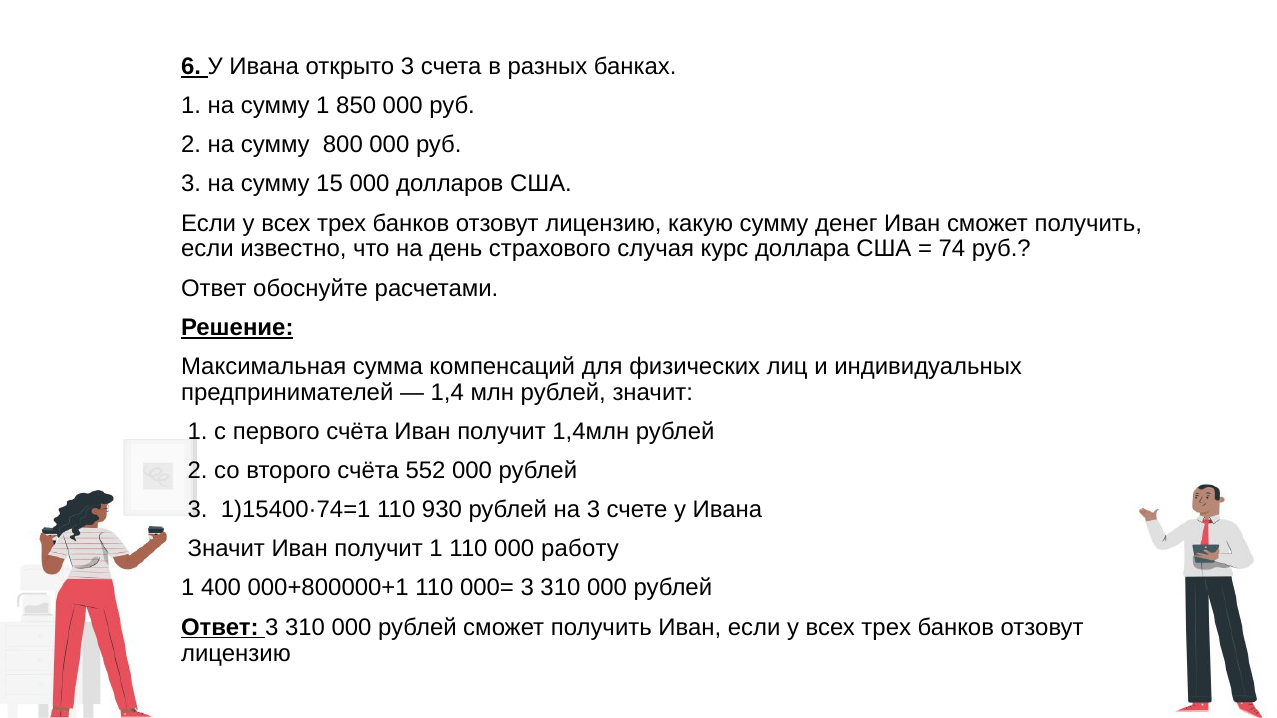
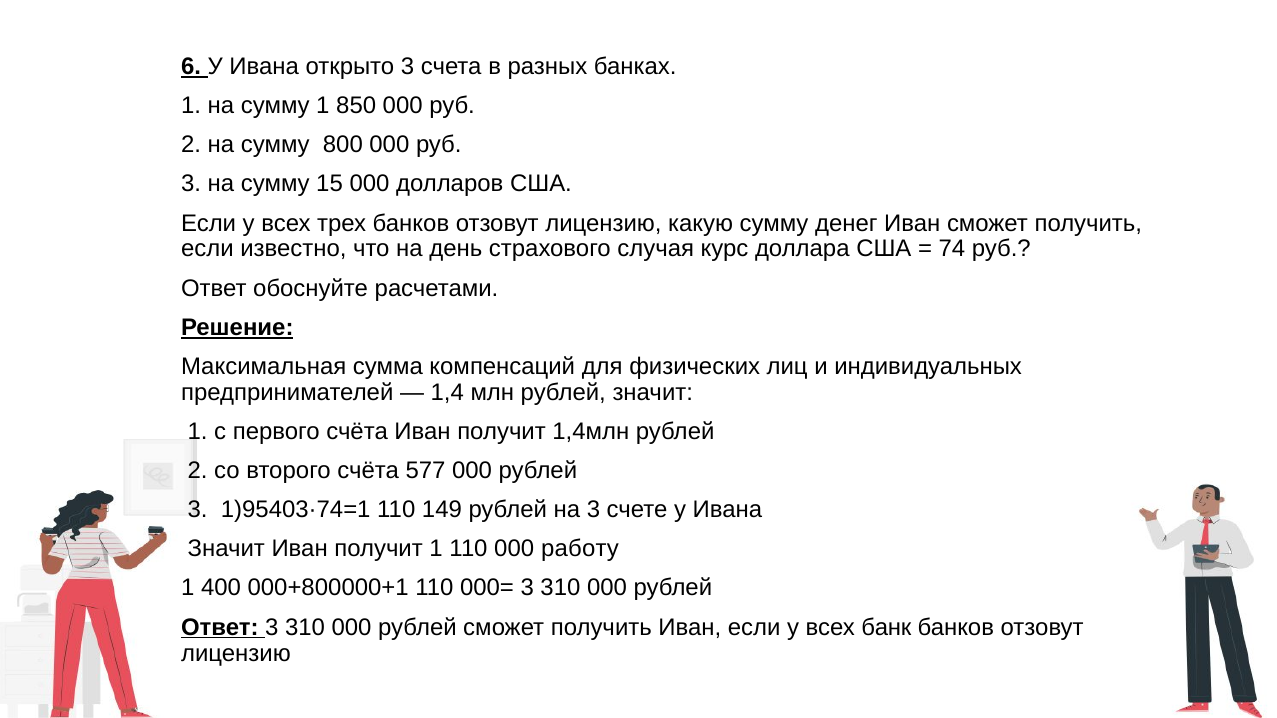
552: 552 -> 577
1)15400·74=1: 1)15400·74=1 -> 1)95403·74=1
930: 930 -> 149
трех at (886, 628): трех -> банк
